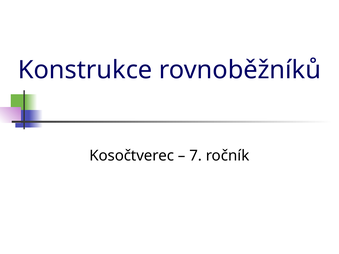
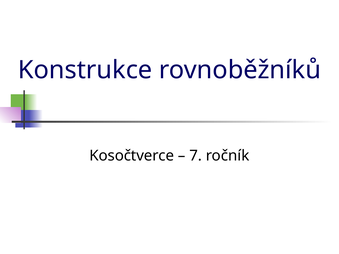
Kosočtverec: Kosočtverec -> Kosočtverce
